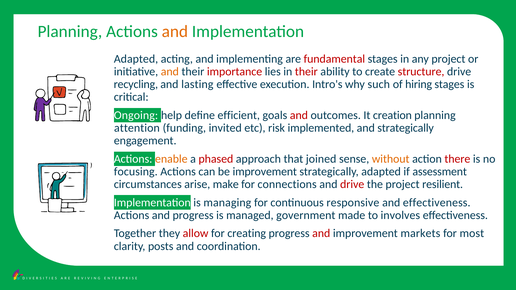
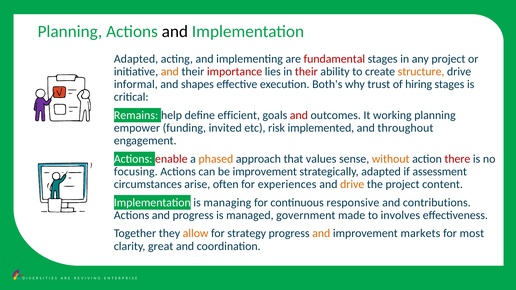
and at (175, 32) colour: orange -> black
structure colour: red -> orange
recycling: recycling -> informal
lasting: lasting -> shapes
Intro's: Intro's -> Both's
such: such -> trust
Ongoing: Ongoing -> Remains
creation: creation -> working
attention: attention -> empower
and strategically: strategically -> throughout
enable colour: orange -> red
phased colour: red -> orange
joined: joined -> values
make: make -> often
connections: connections -> experiences
drive at (352, 184) colour: red -> orange
resilient: resilient -> content
and effectiveness: effectiveness -> contributions
allow colour: red -> orange
creating: creating -> strategy
and at (321, 234) colour: red -> orange
posts: posts -> great
